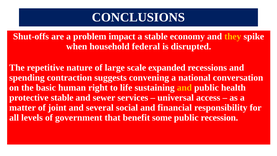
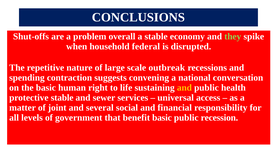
impact: impact -> overall
they colour: yellow -> light green
expanded: expanded -> outbreak
benefit some: some -> basic
